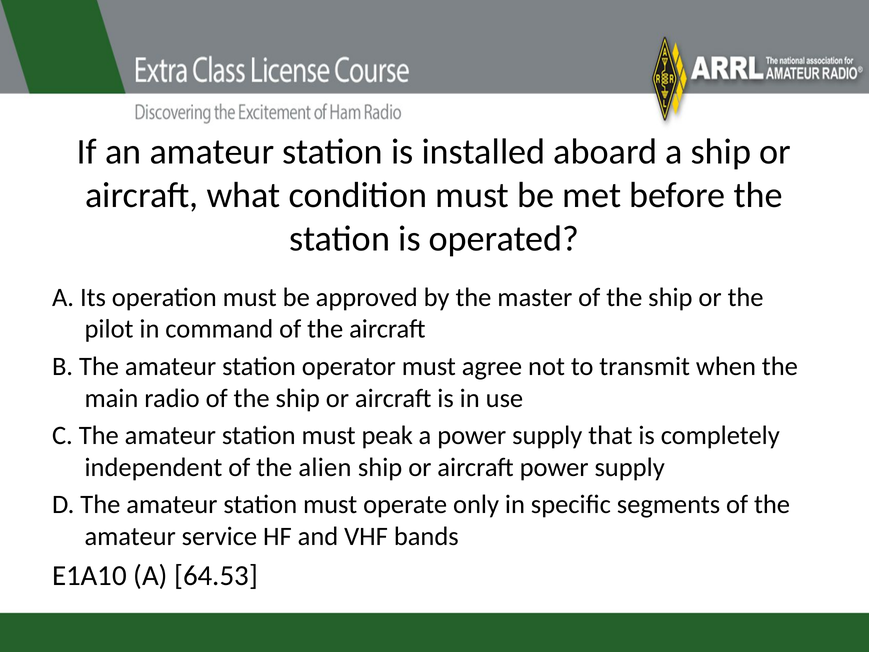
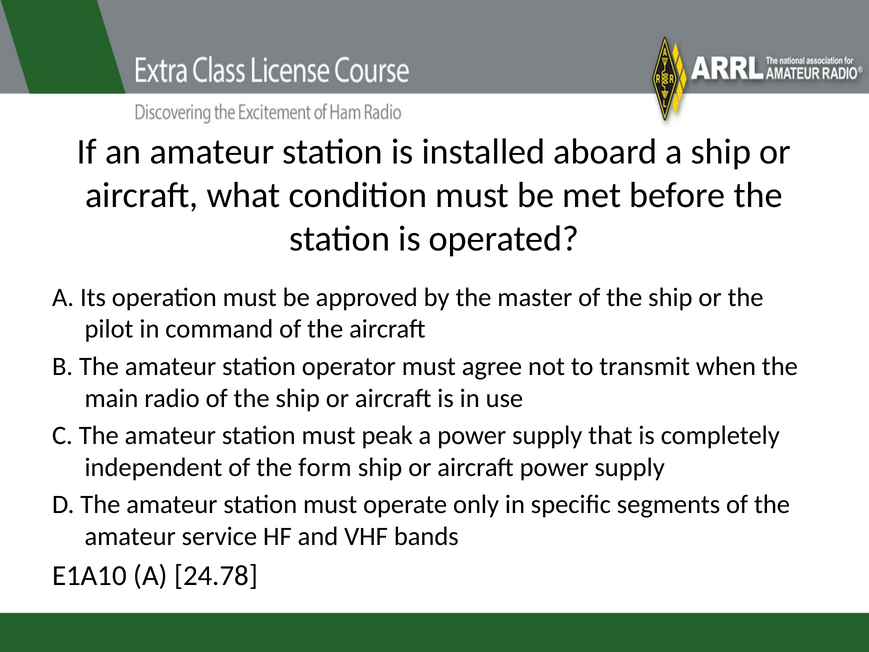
alien: alien -> form
64.53: 64.53 -> 24.78
